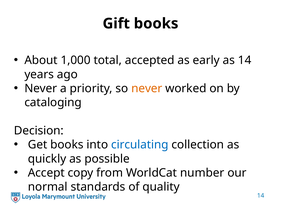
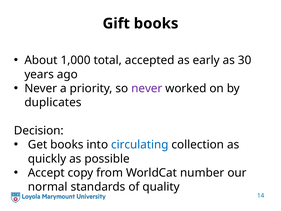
as 14: 14 -> 30
never at (147, 88) colour: orange -> purple
cataloging: cataloging -> duplicates
